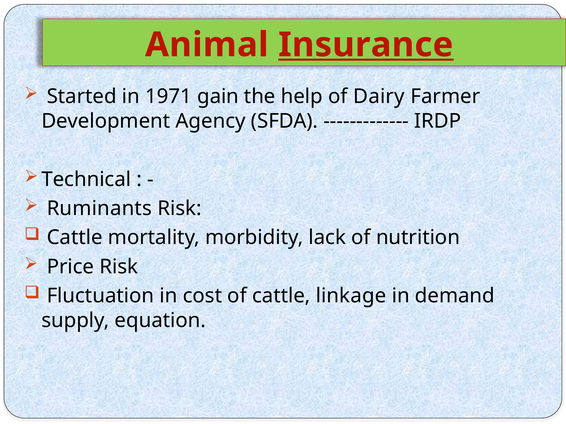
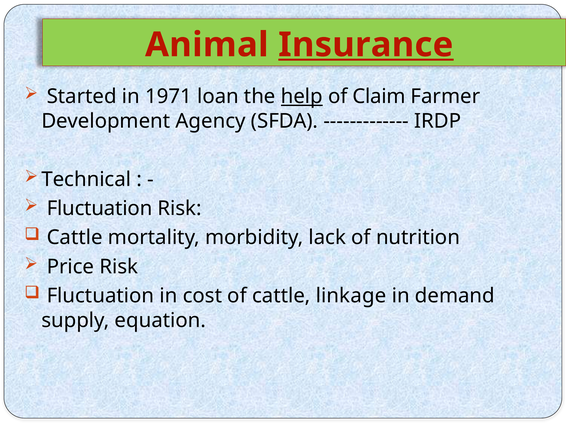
gain: gain -> loan
help underline: none -> present
Dairy: Dairy -> Claim
Ruminants at (99, 209): Ruminants -> Fluctuation
